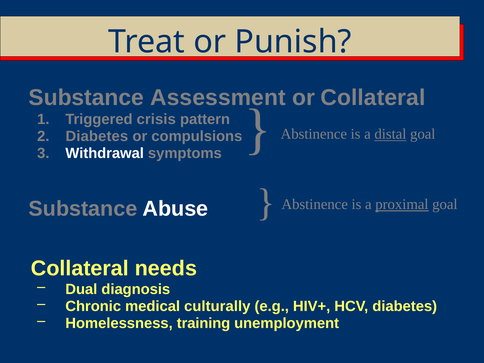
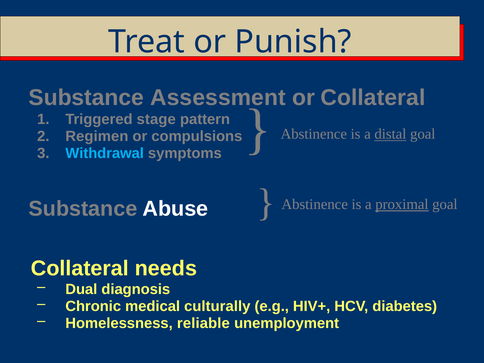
crisis: crisis -> stage
Diabetes at (97, 136): Diabetes -> Regimen
Withdrawal colour: white -> light blue
training: training -> reliable
